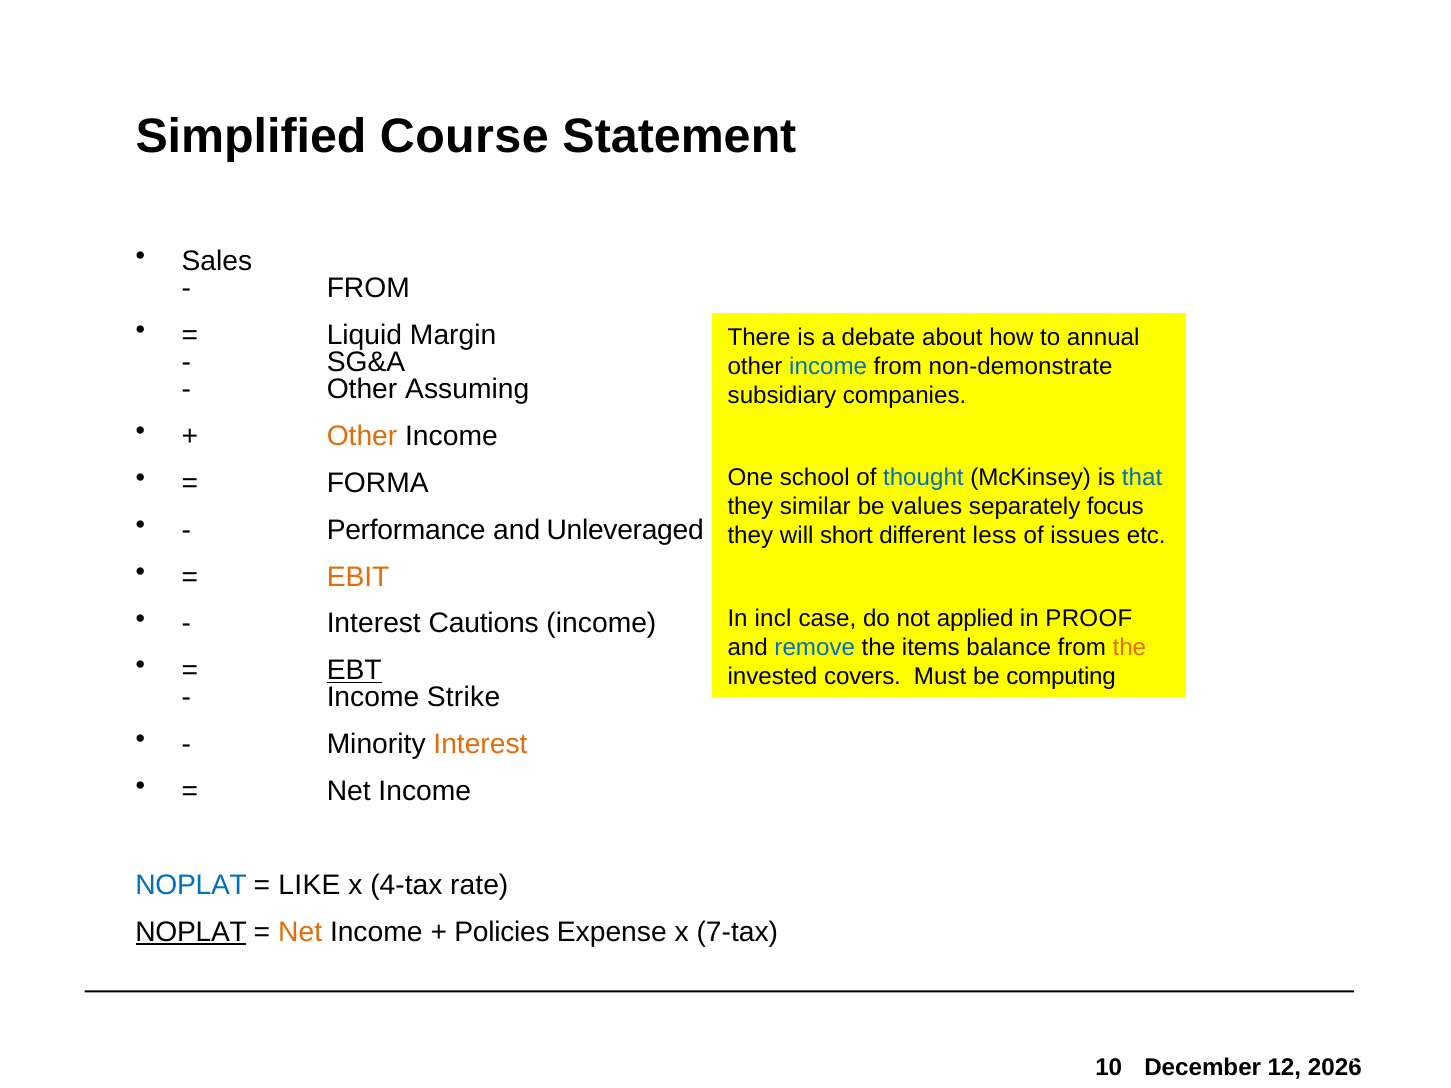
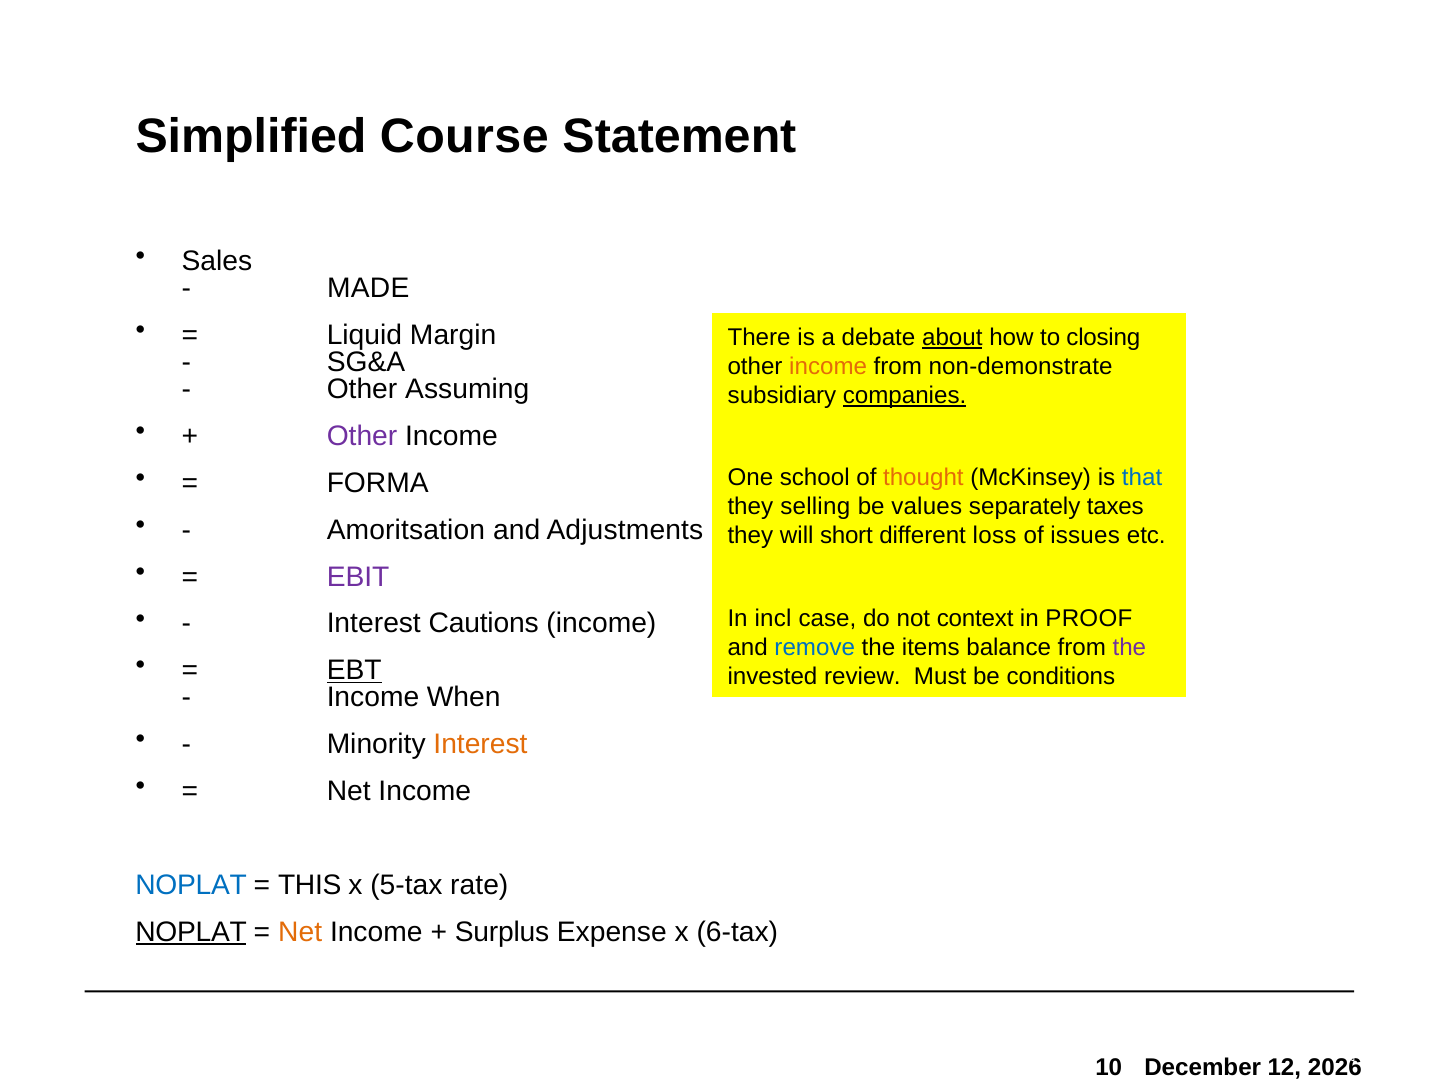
FROM at (368, 289): FROM -> MADE
about underline: none -> present
annual: annual -> closing
income at (828, 367) colour: blue -> orange
companies underline: none -> present
Other at (362, 436) colour: orange -> purple
thought colour: blue -> orange
similar: similar -> selling
focus: focus -> taxes
Performance: Performance -> Amoritsation
Unleveraged: Unleveraged -> Adjustments
less: less -> loss
EBIT colour: orange -> purple
applied: applied -> context
the at (1129, 647) colour: orange -> purple
covers: covers -> review
computing: computing -> conditions
Strike: Strike -> When
LIKE: LIKE -> THIS
4-tax: 4-tax -> 5-tax
Policies: Policies -> Surplus
7-tax: 7-tax -> 6-tax
